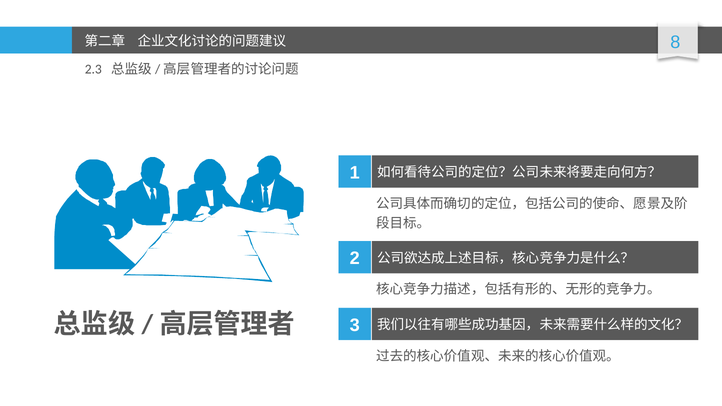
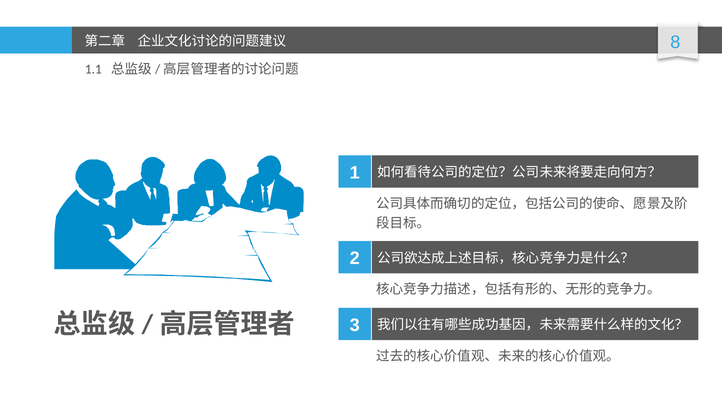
2.3: 2.3 -> 1.1
